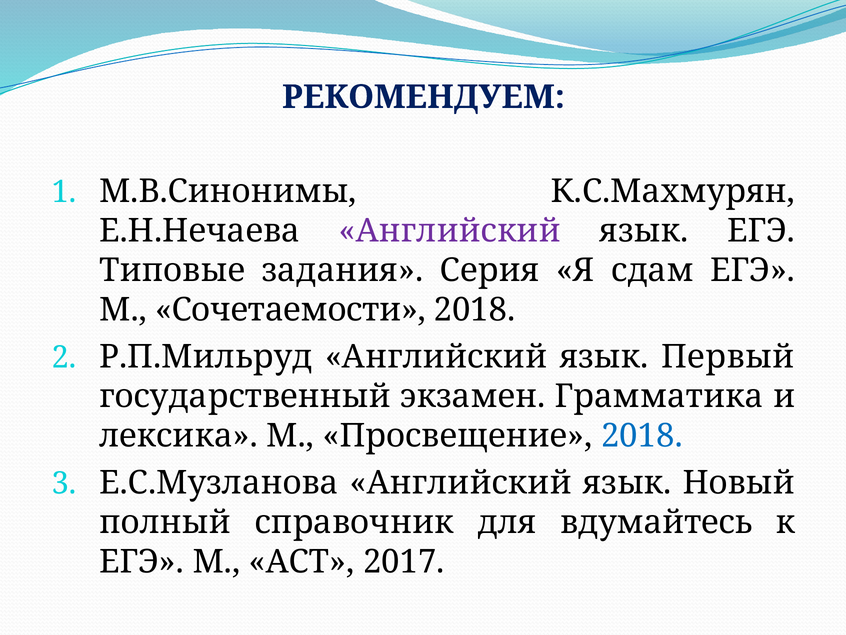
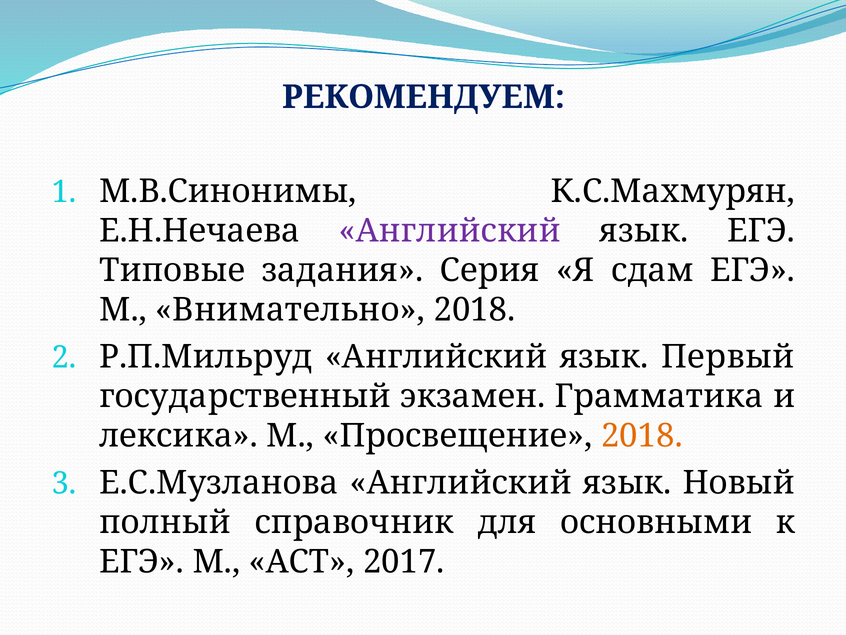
Сочетаемости: Сочетаемости -> Внимательно
2018 at (642, 436) colour: blue -> orange
вдумайтесь: вдумайтесь -> основными
